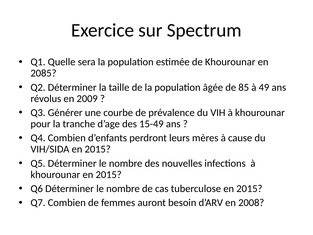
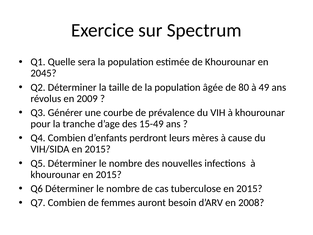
2085: 2085 -> 2045
85: 85 -> 80
